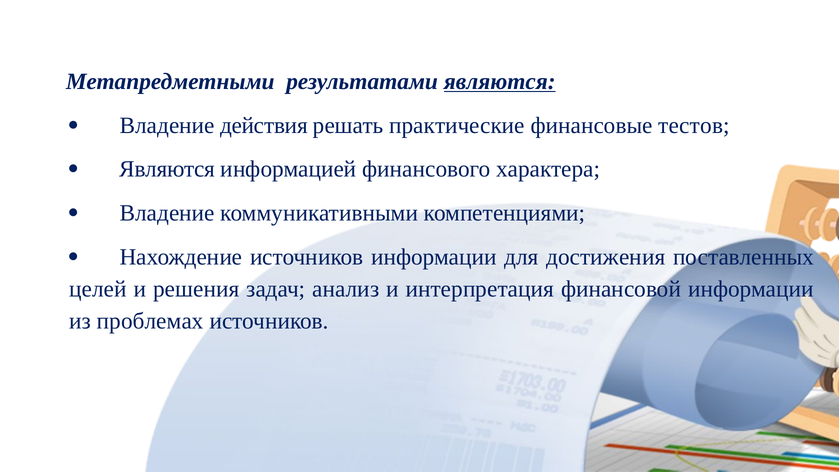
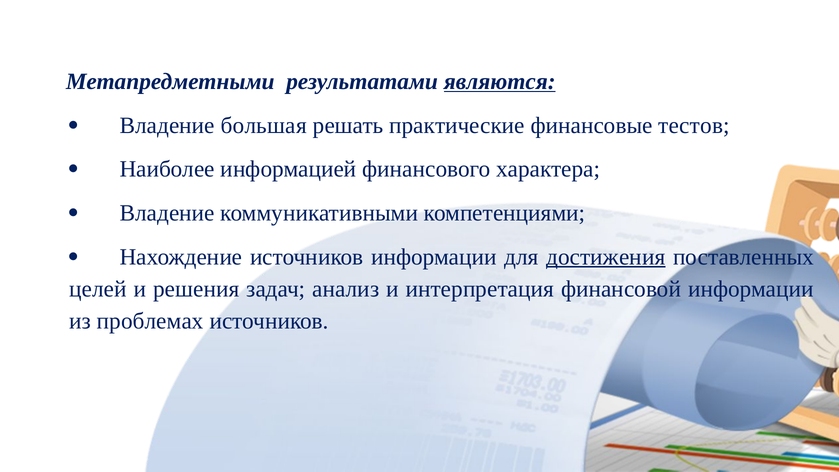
действия: действия -> большая
Являются at (167, 169): Являются -> Наиболее
достижения underline: none -> present
